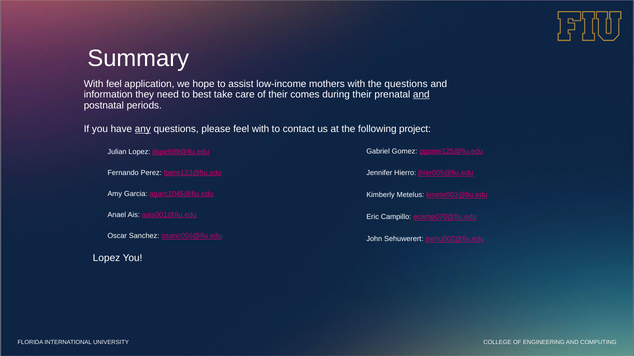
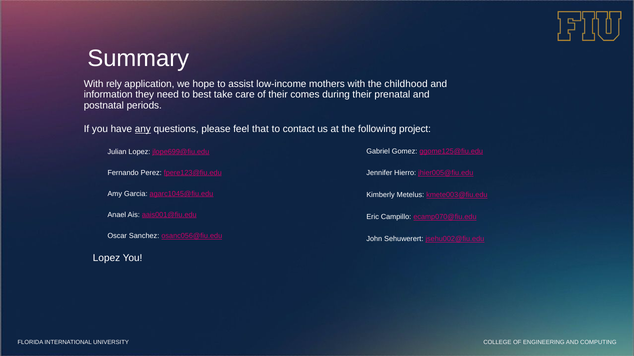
feel at (114, 84): feel -> rely
the questions: questions -> childhood
and at (421, 95) underline: present -> none
feel with: with -> that
